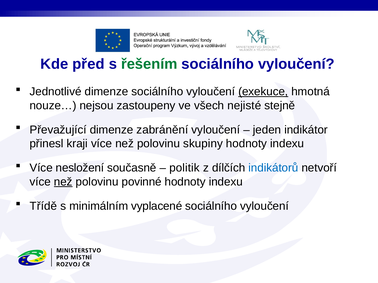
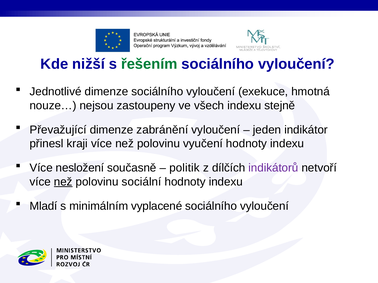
před: před -> nižší
exekuce underline: present -> none
všech nejisté: nejisté -> indexu
skupiny: skupiny -> vyučení
indikátorů colour: blue -> purple
povinné: povinné -> sociální
Třídě: Třídě -> Mladí
